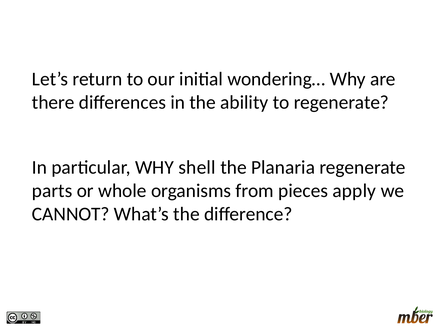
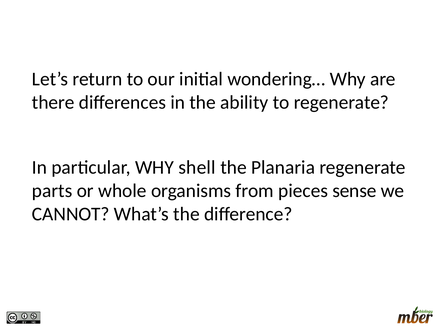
apply: apply -> sense
